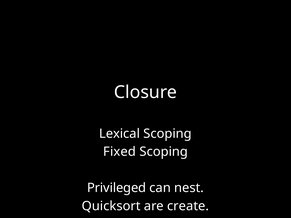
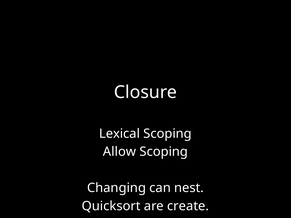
Fixed: Fixed -> Allow
Privileged: Privileged -> Changing
